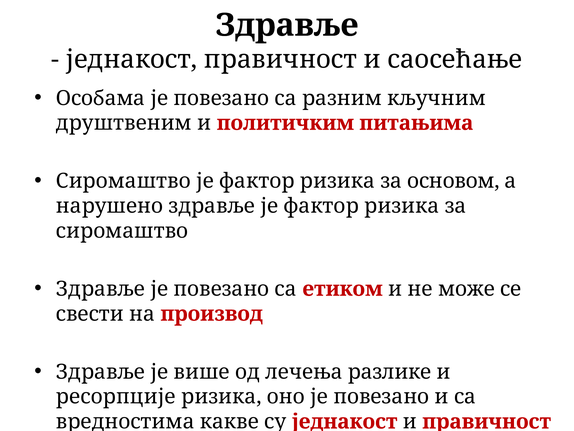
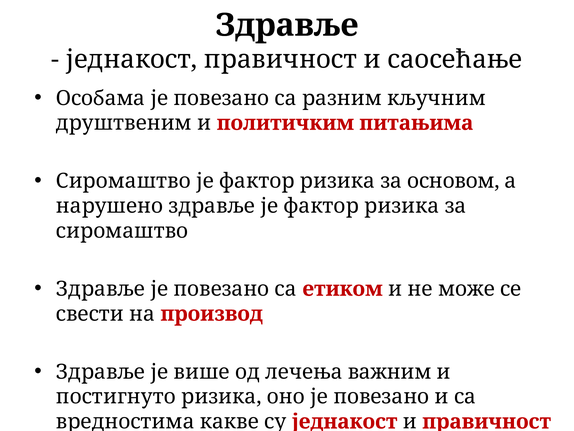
разлике: разлике -> важним
ресорпције: ресорпције -> постигнуто
